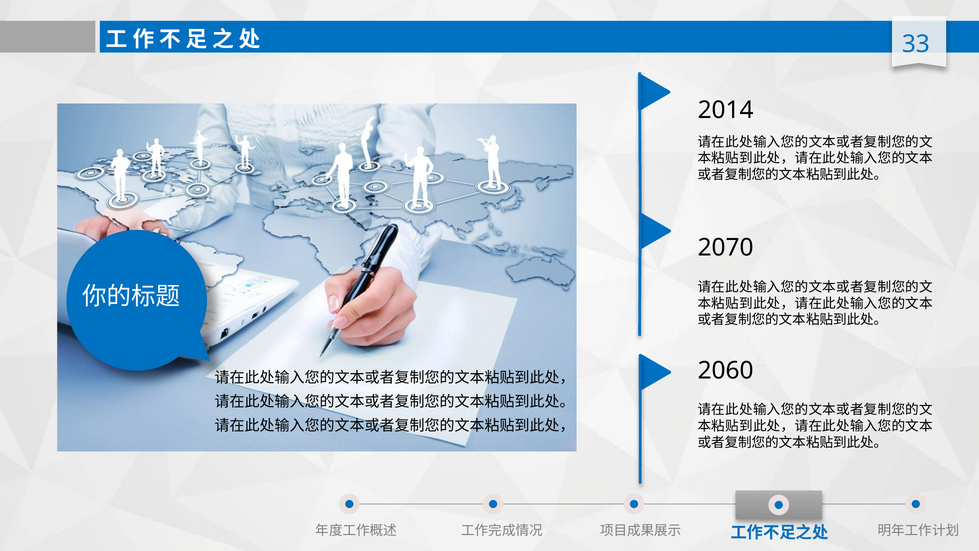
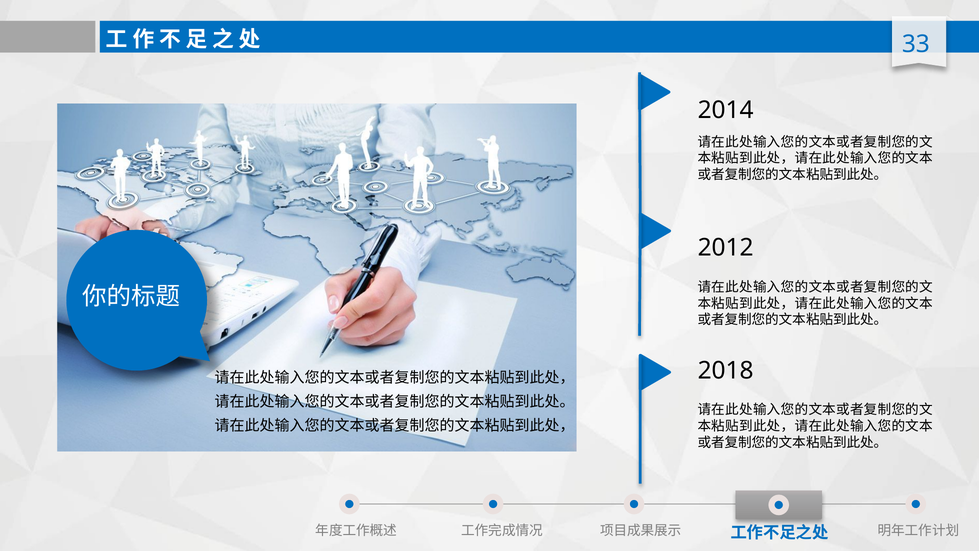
2070: 2070 -> 2012
2060: 2060 -> 2018
